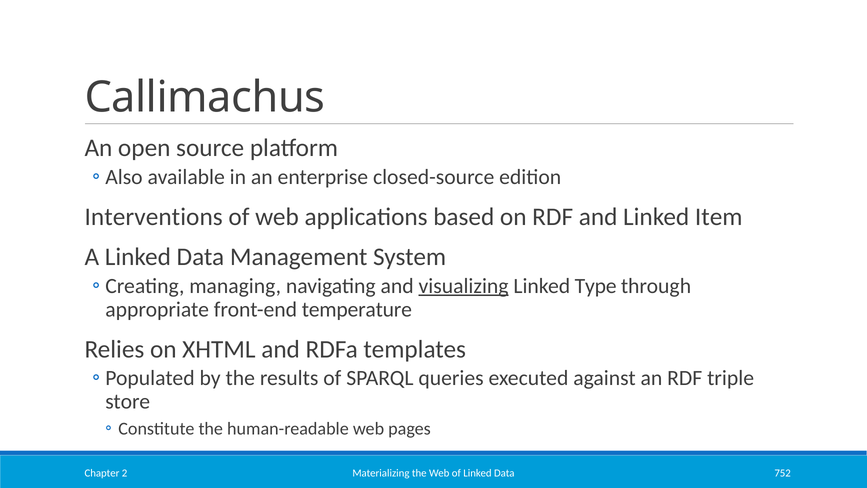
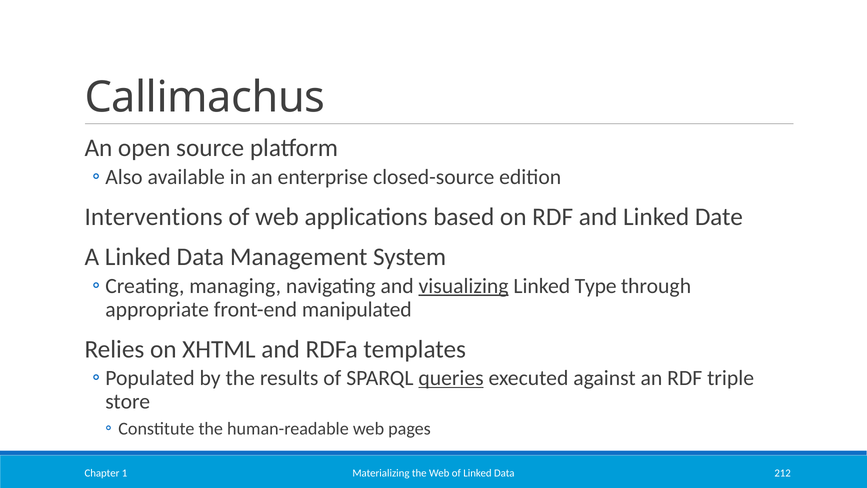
Item: Item -> Date
temperature: temperature -> manipulated
queries underline: none -> present
752: 752 -> 212
2: 2 -> 1
